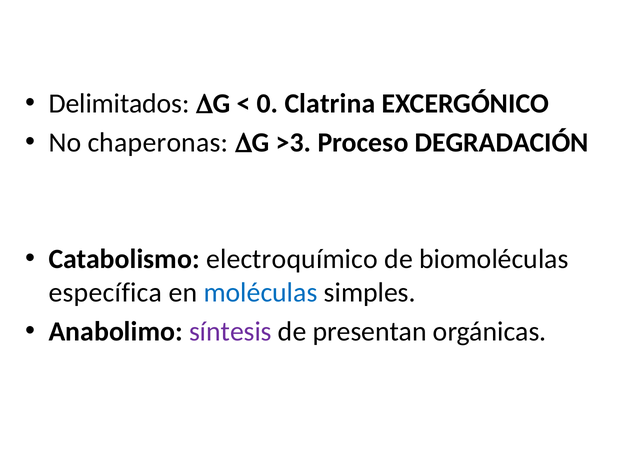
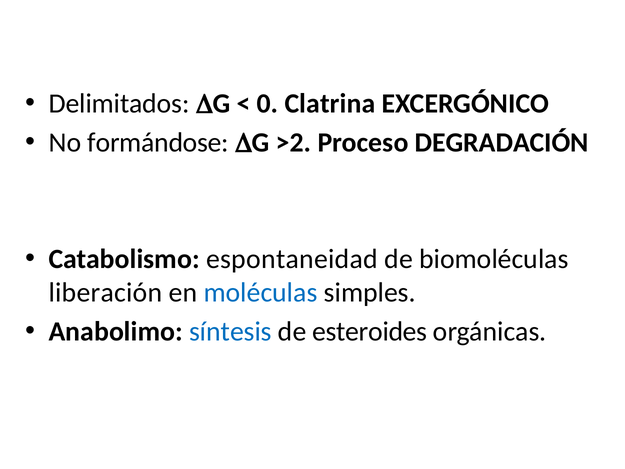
chaperonas: chaperonas -> formándose
>3: >3 -> >2
electroquímico: electroquímico -> espontaneidad
específica: específica -> liberación
síntesis colour: purple -> blue
presentan: presentan -> esteroides
